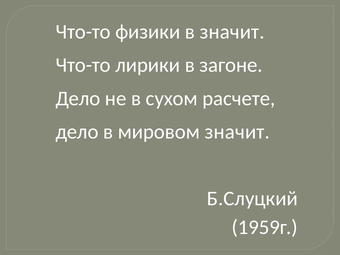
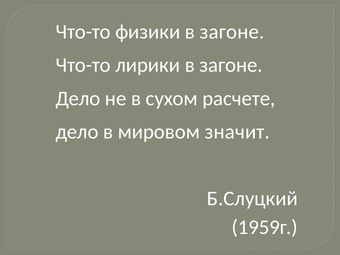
физики в значит: значит -> загоне
